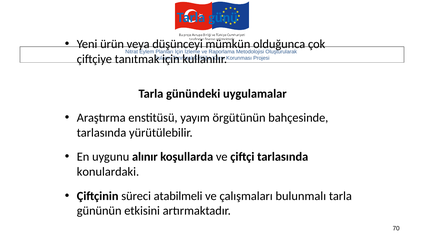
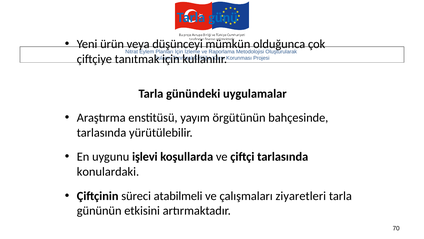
alınır: alınır -> işlevi
bulunmalı: bulunmalı -> ziyaretleri
